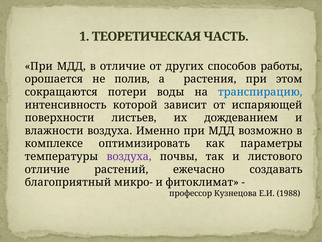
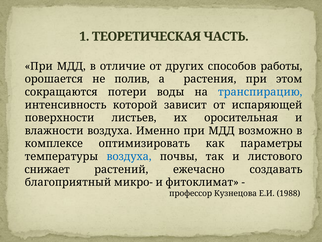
дождеванием: дождеванием -> оросительная
воздуха at (129, 156) colour: purple -> blue
отличие at (47, 169): отличие -> снижает
